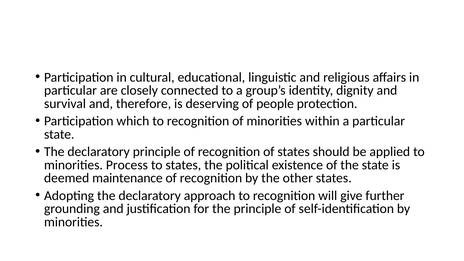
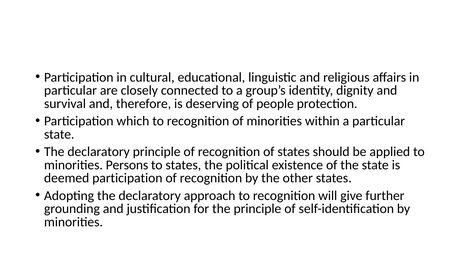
Process: Process -> Persons
deemed maintenance: maintenance -> participation
